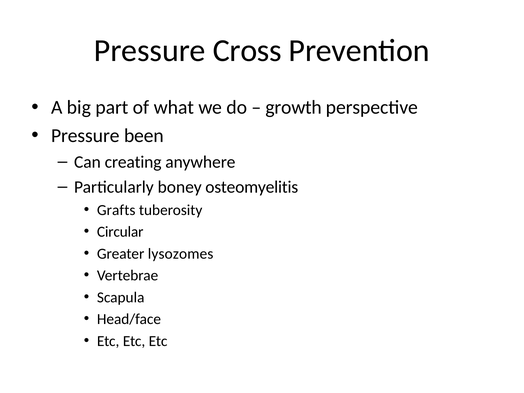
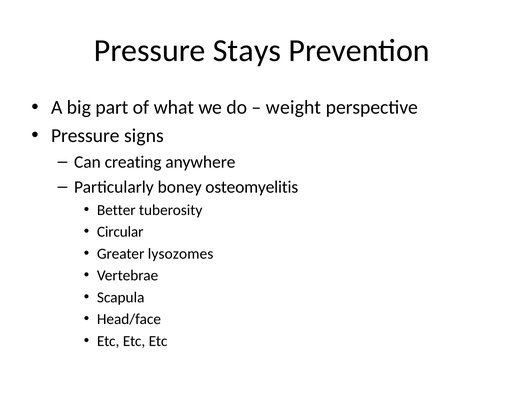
Cross: Cross -> Stays
growth: growth -> weight
been: been -> signs
Grafts: Grafts -> Better
